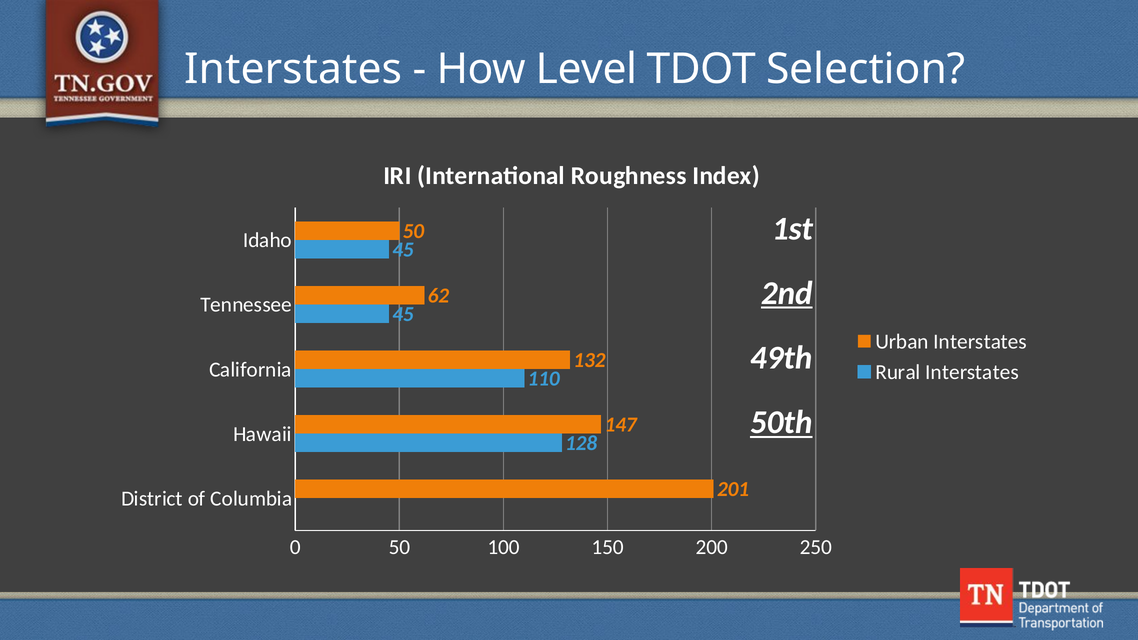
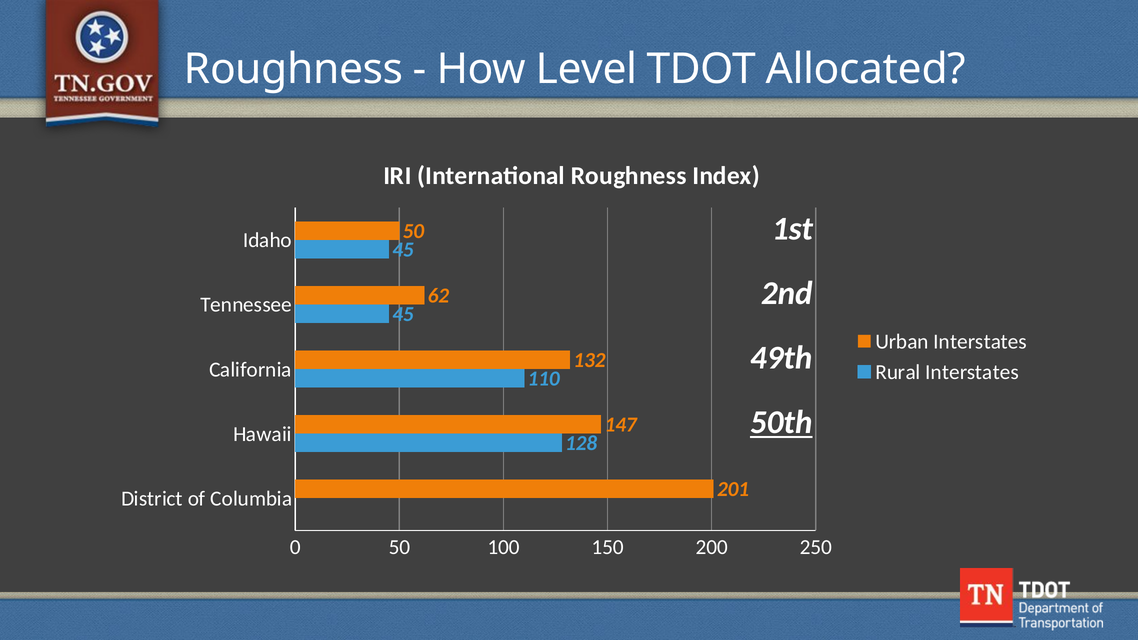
Interstates at (293, 69): Interstates -> Roughness
Selection: Selection -> Allocated
2nd underline: present -> none
